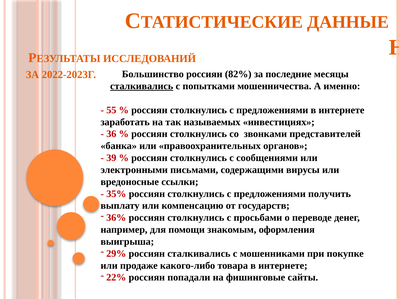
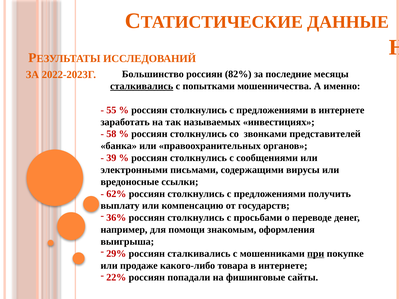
36: 36 -> 58
35%: 35% -> 62%
при underline: none -> present
